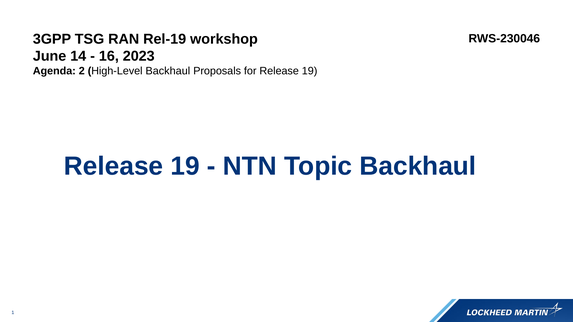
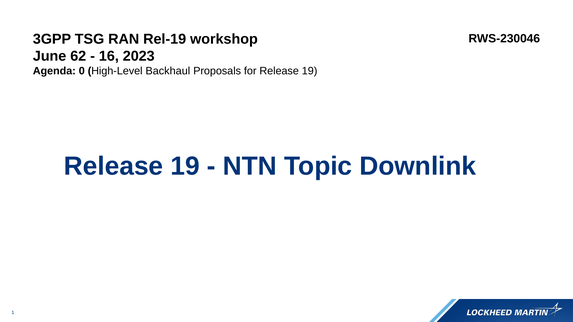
14: 14 -> 62
2: 2 -> 0
Topic Backhaul: Backhaul -> Downlink
